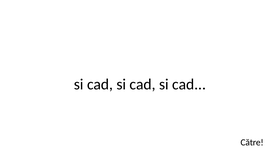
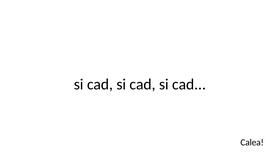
Către: Către -> Calea
